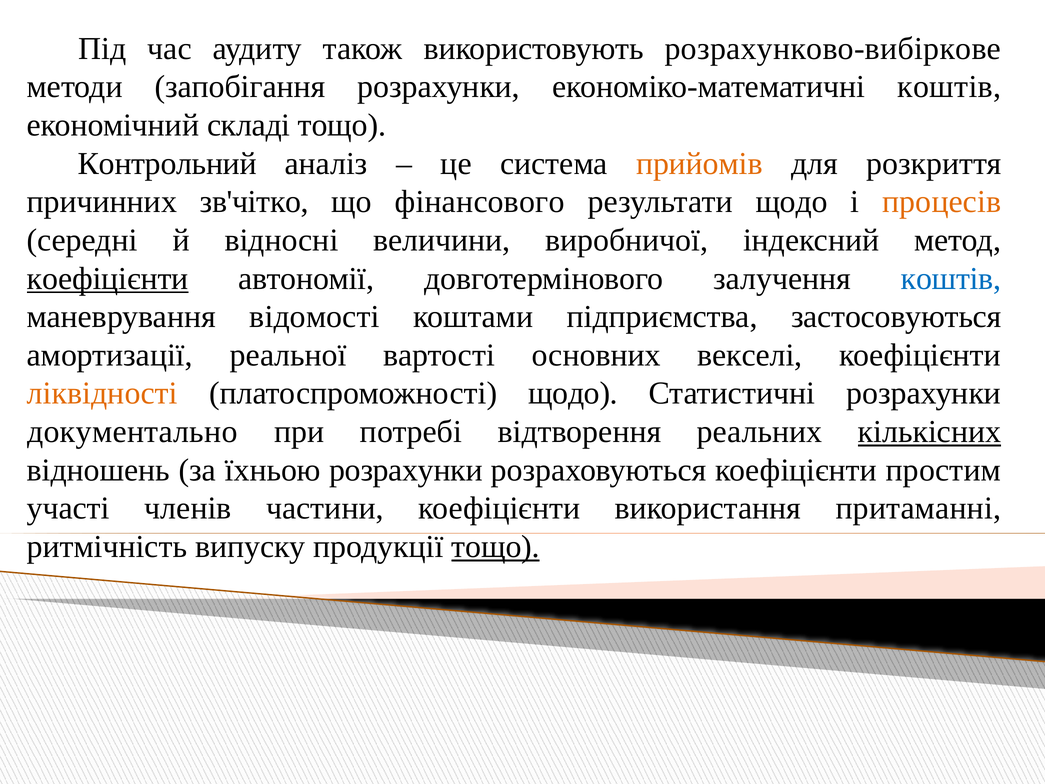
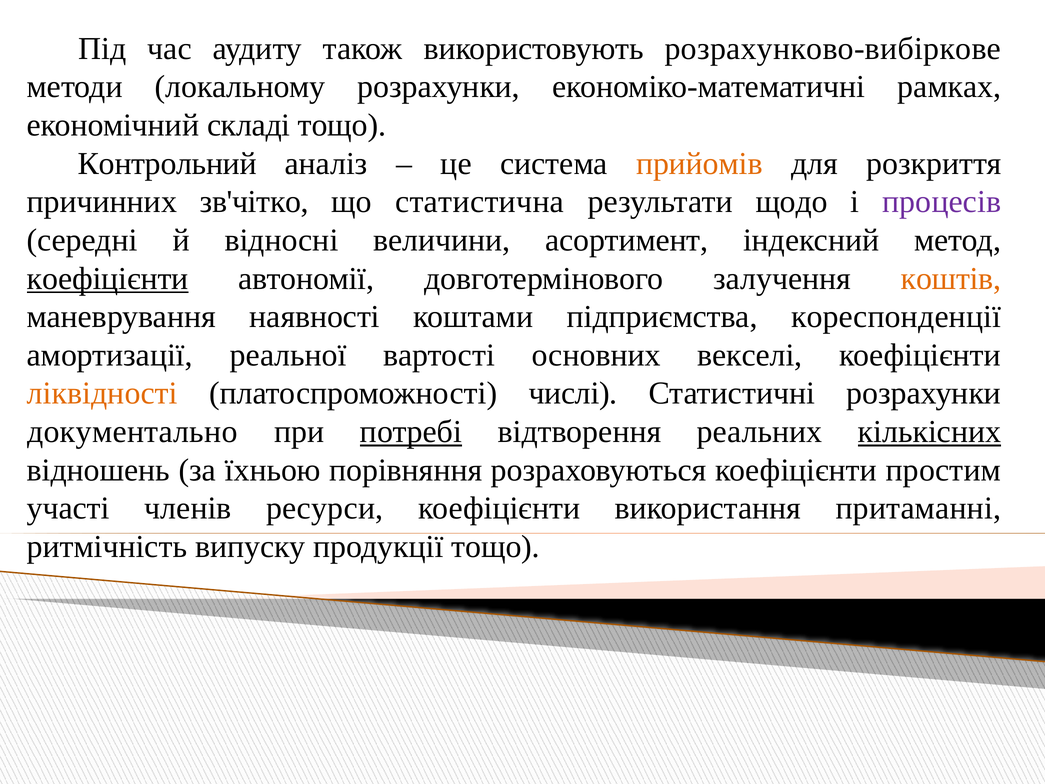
запобігання: запобігання -> локальному
економіко-математичні коштів: коштів -> рамках
фінансового: фінансового -> статистична
процесів colour: orange -> purple
виробничої: виробничої -> асортимент
коштів at (951, 278) colour: blue -> orange
відомості: відомості -> наявності
застосовуються: застосовуються -> кореспонденції
платоспроможності щодо: щодо -> числі
потребі underline: none -> present
їхньою розрахунки: розрахунки -> порівняння
частини: частини -> ресурси
тощо at (496, 547) underline: present -> none
